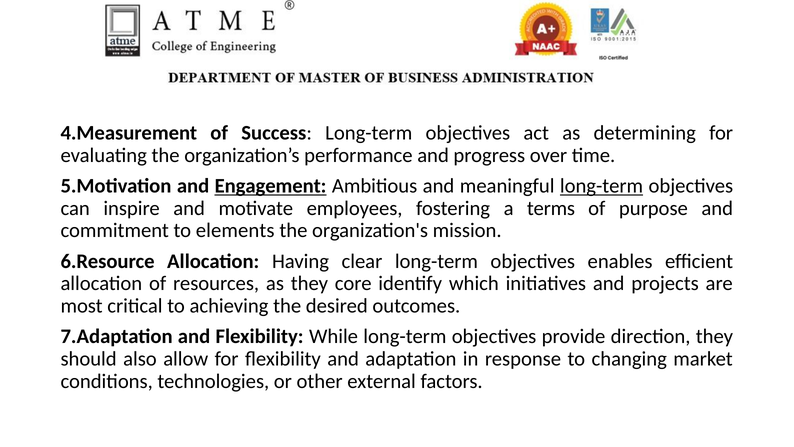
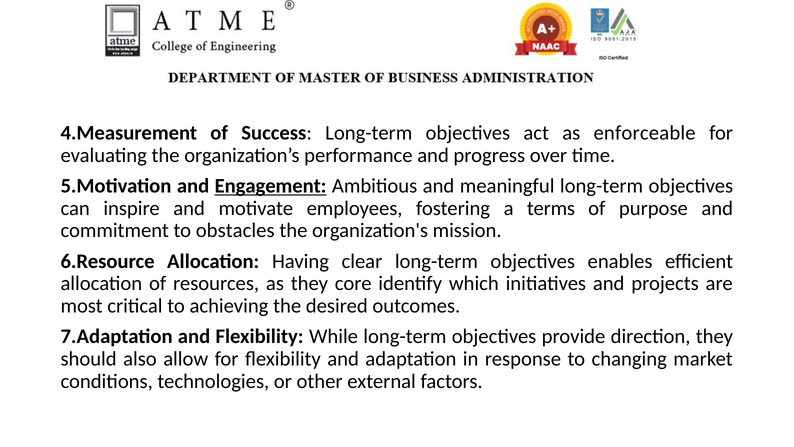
determining: determining -> enforceable
long-term at (602, 186) underline: present -> none
elements: elements -> obstacles
